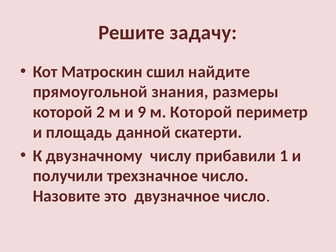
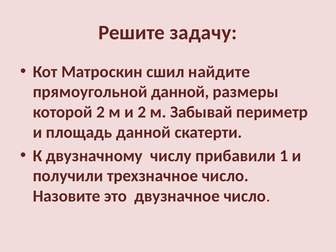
прямоугольной знания: знания -> данной
и 9: 9 -> 2
м Которой: Которой -> Забывай
